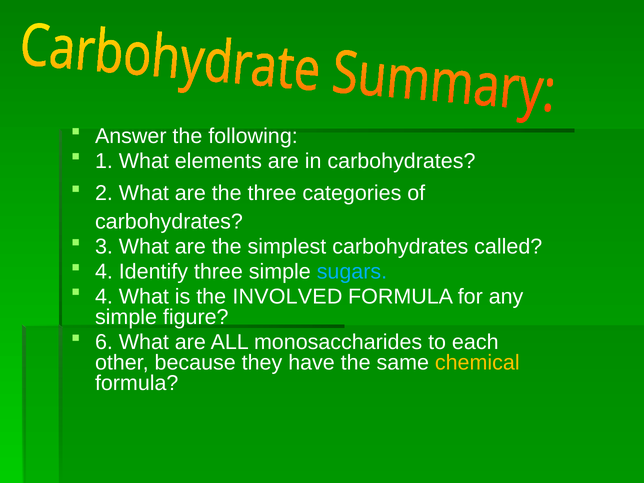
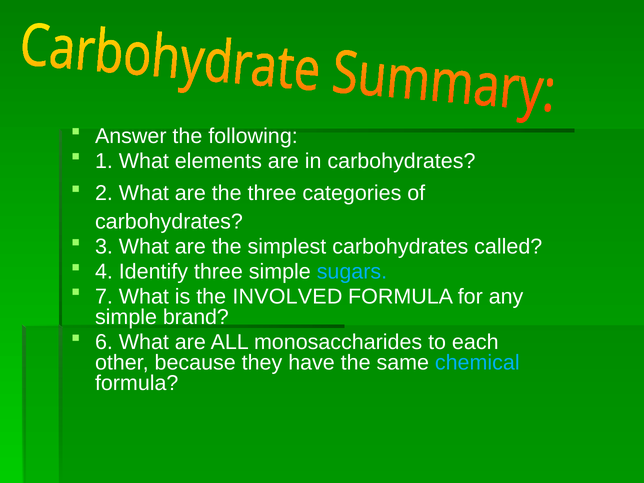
4 at (104, 297): 4 -> 7
figure: figure -> brand
chemical colour: yellow -> light blue
